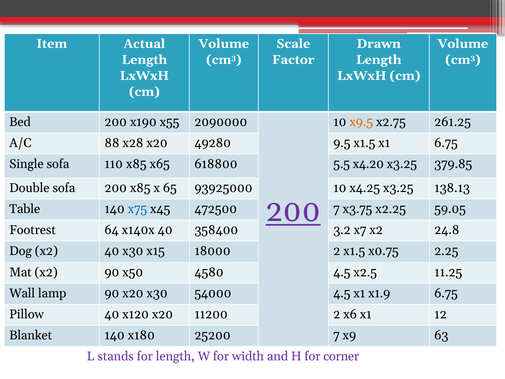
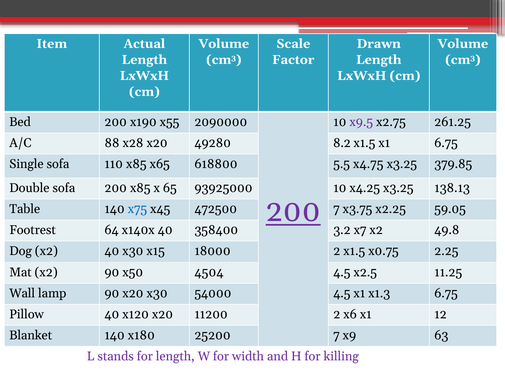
x9.5 colour: orange -> purple
9.5: 9.5 -> 8.2
x4.20: x4.20 -> x4.75
24.8: 24.8 -> 49.8
4580: 4580 -> 4504
x1.9: x1.9 -> x1.3
corner: corner -> killing
